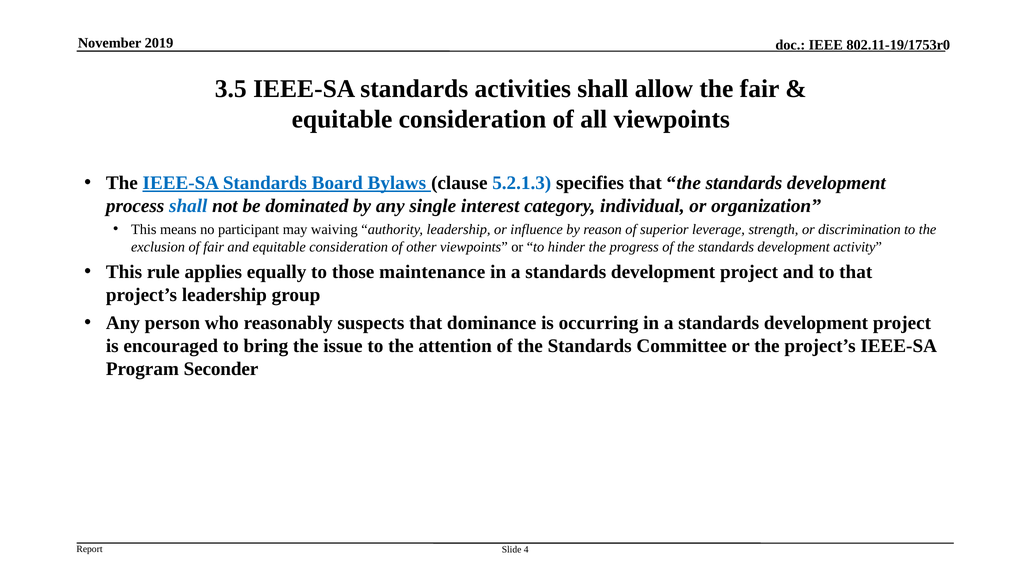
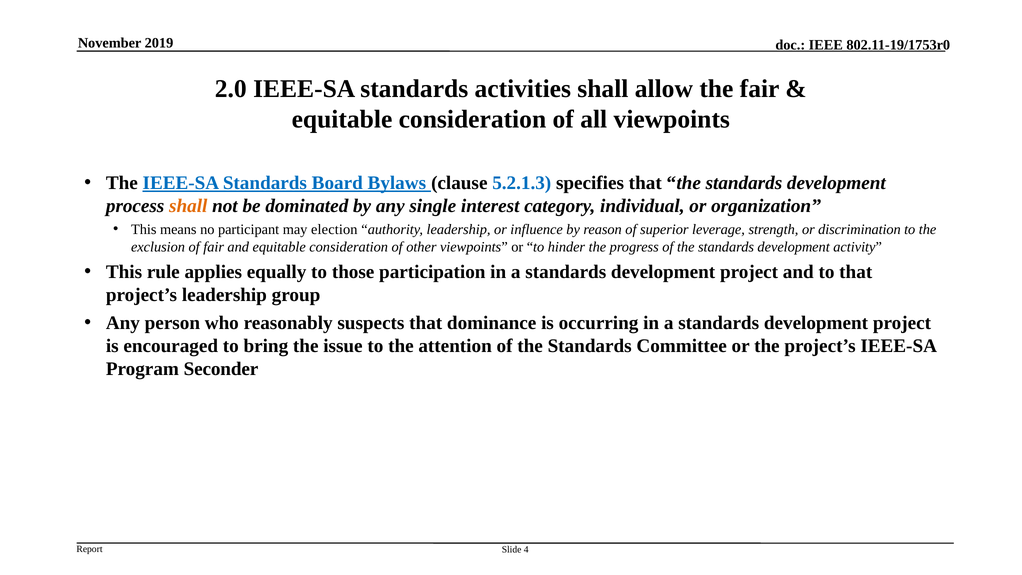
3.5: 3.5 -> 2.0
shall at (188, 206) colour: blue -> orange
waiving: waiving -> election
maintenance: maintenance -> participation
